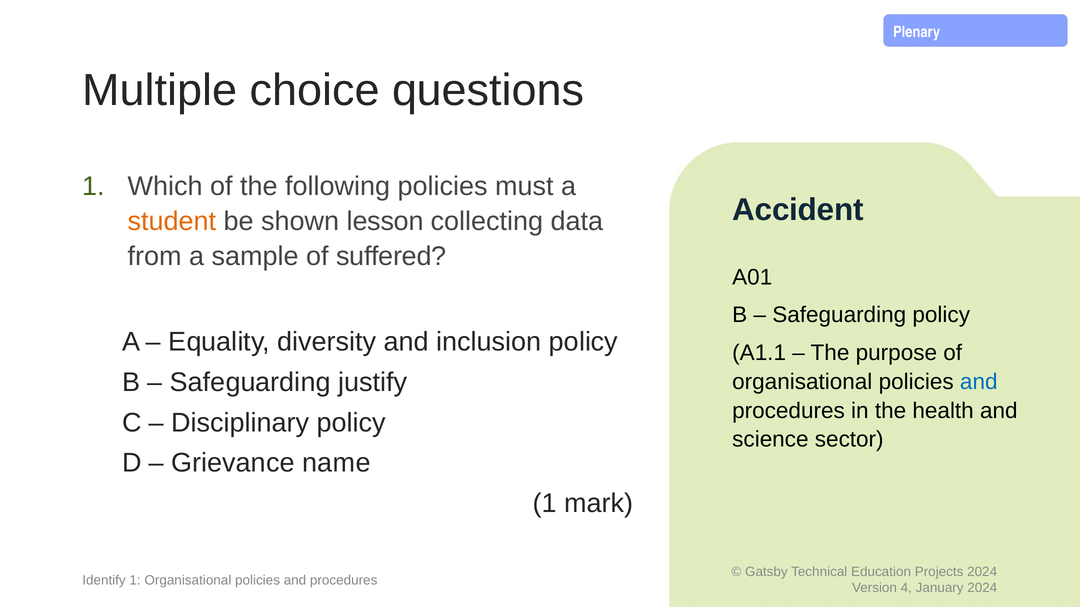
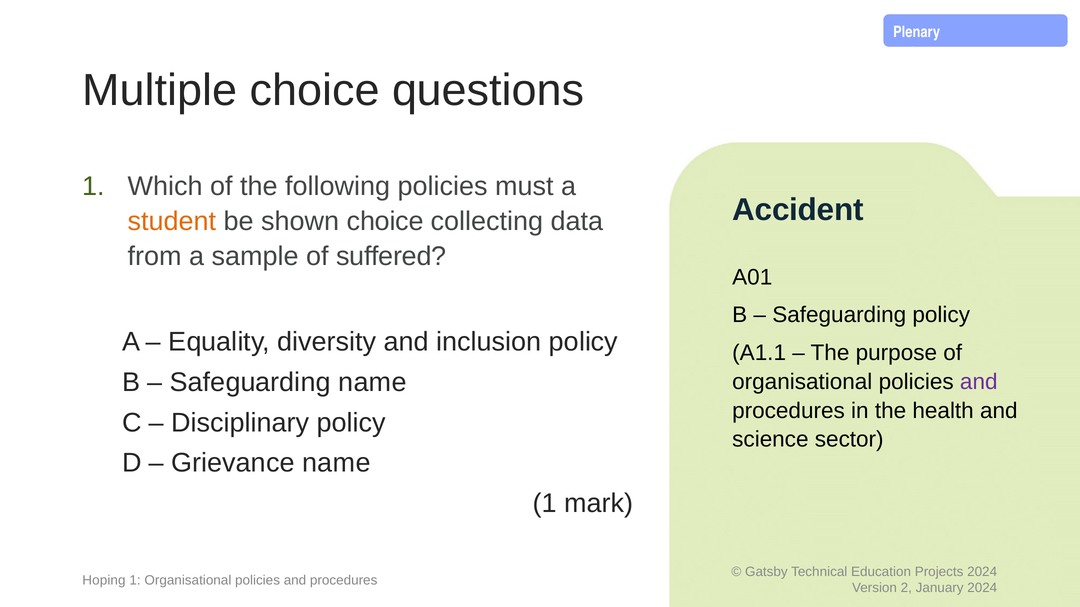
shown lesson: lesson -> choice
Safeguarding justify: justify -> name
and at (979, 382) colour: blue -> purple
Identify: Identify -> Hoping
4: 4 -> 2
